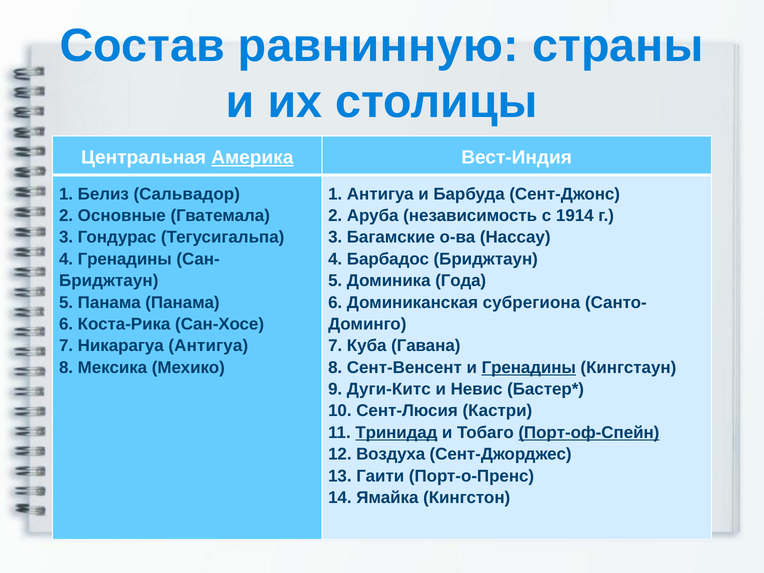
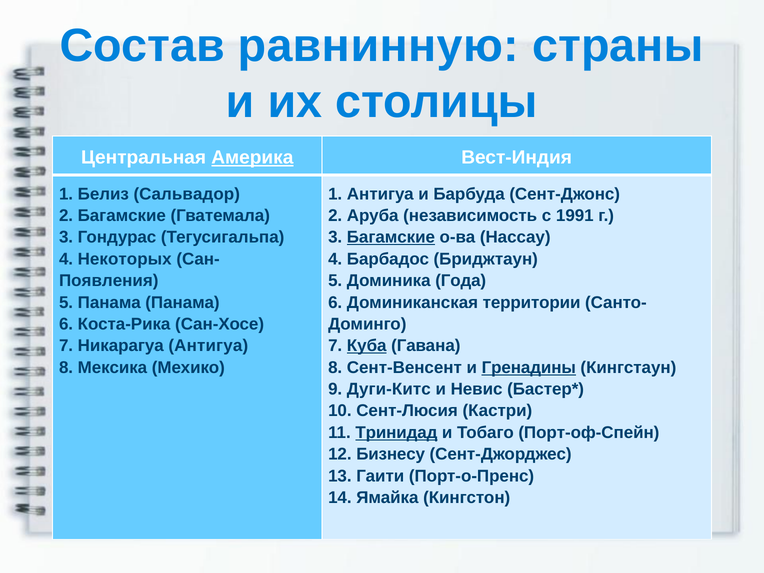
2 Основные: Основные -> Багамские
1914: 1914 -> 1991
Багамские at (391, 237) underline: none -> present
4 Гренадины: Гренадины -> Некоторых
Бриджтаун at (109, 281): Бриджтаун -> Появления
субрегиона: субрегиона -> территории
Куба underline: none -> present
Порт-оф-Спейн underline: present -> none
Воздуха: Воздуха -> Бизнесу
